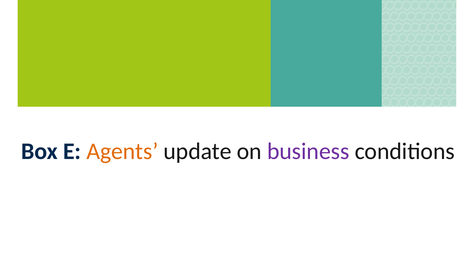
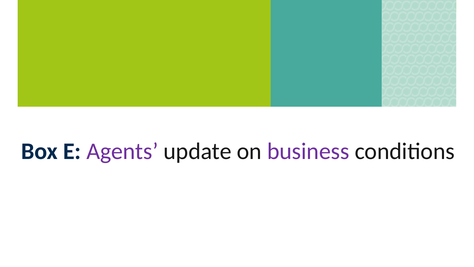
Agents colour: orange -> purple
